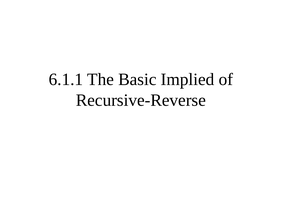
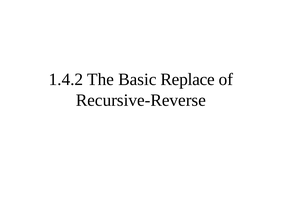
6.1.1: 6.1.1 -> 1.4.2
Implied: Implied -> Replace
